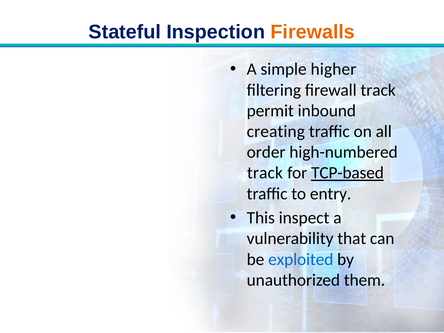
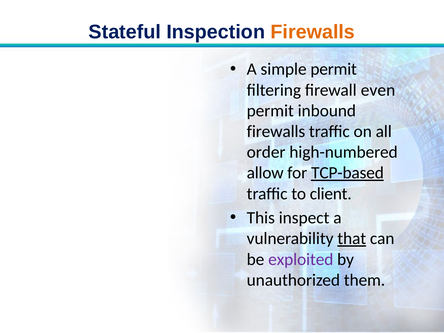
simple higher: higher -> permit
firewall track: track -> even
creating at (276, 131): creating -> firewalls
track at (265, 173): track -> allow
entry: entry -> client
that underline: none -> present
exploited colour: blue -> purple
